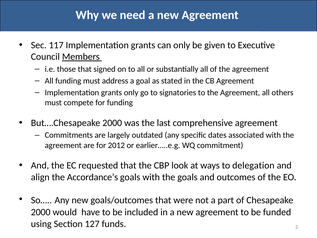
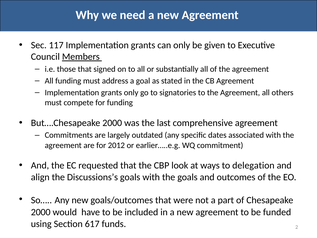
Accordance’s: Accordance’s -> Discussions’s
127: 127 -> 617
